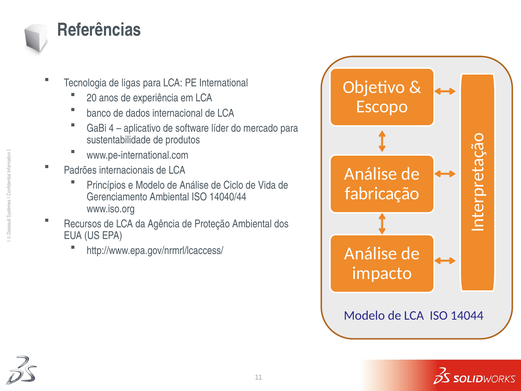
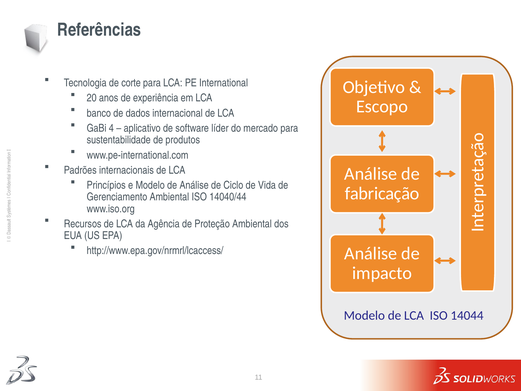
ligas: ligas -> corte
